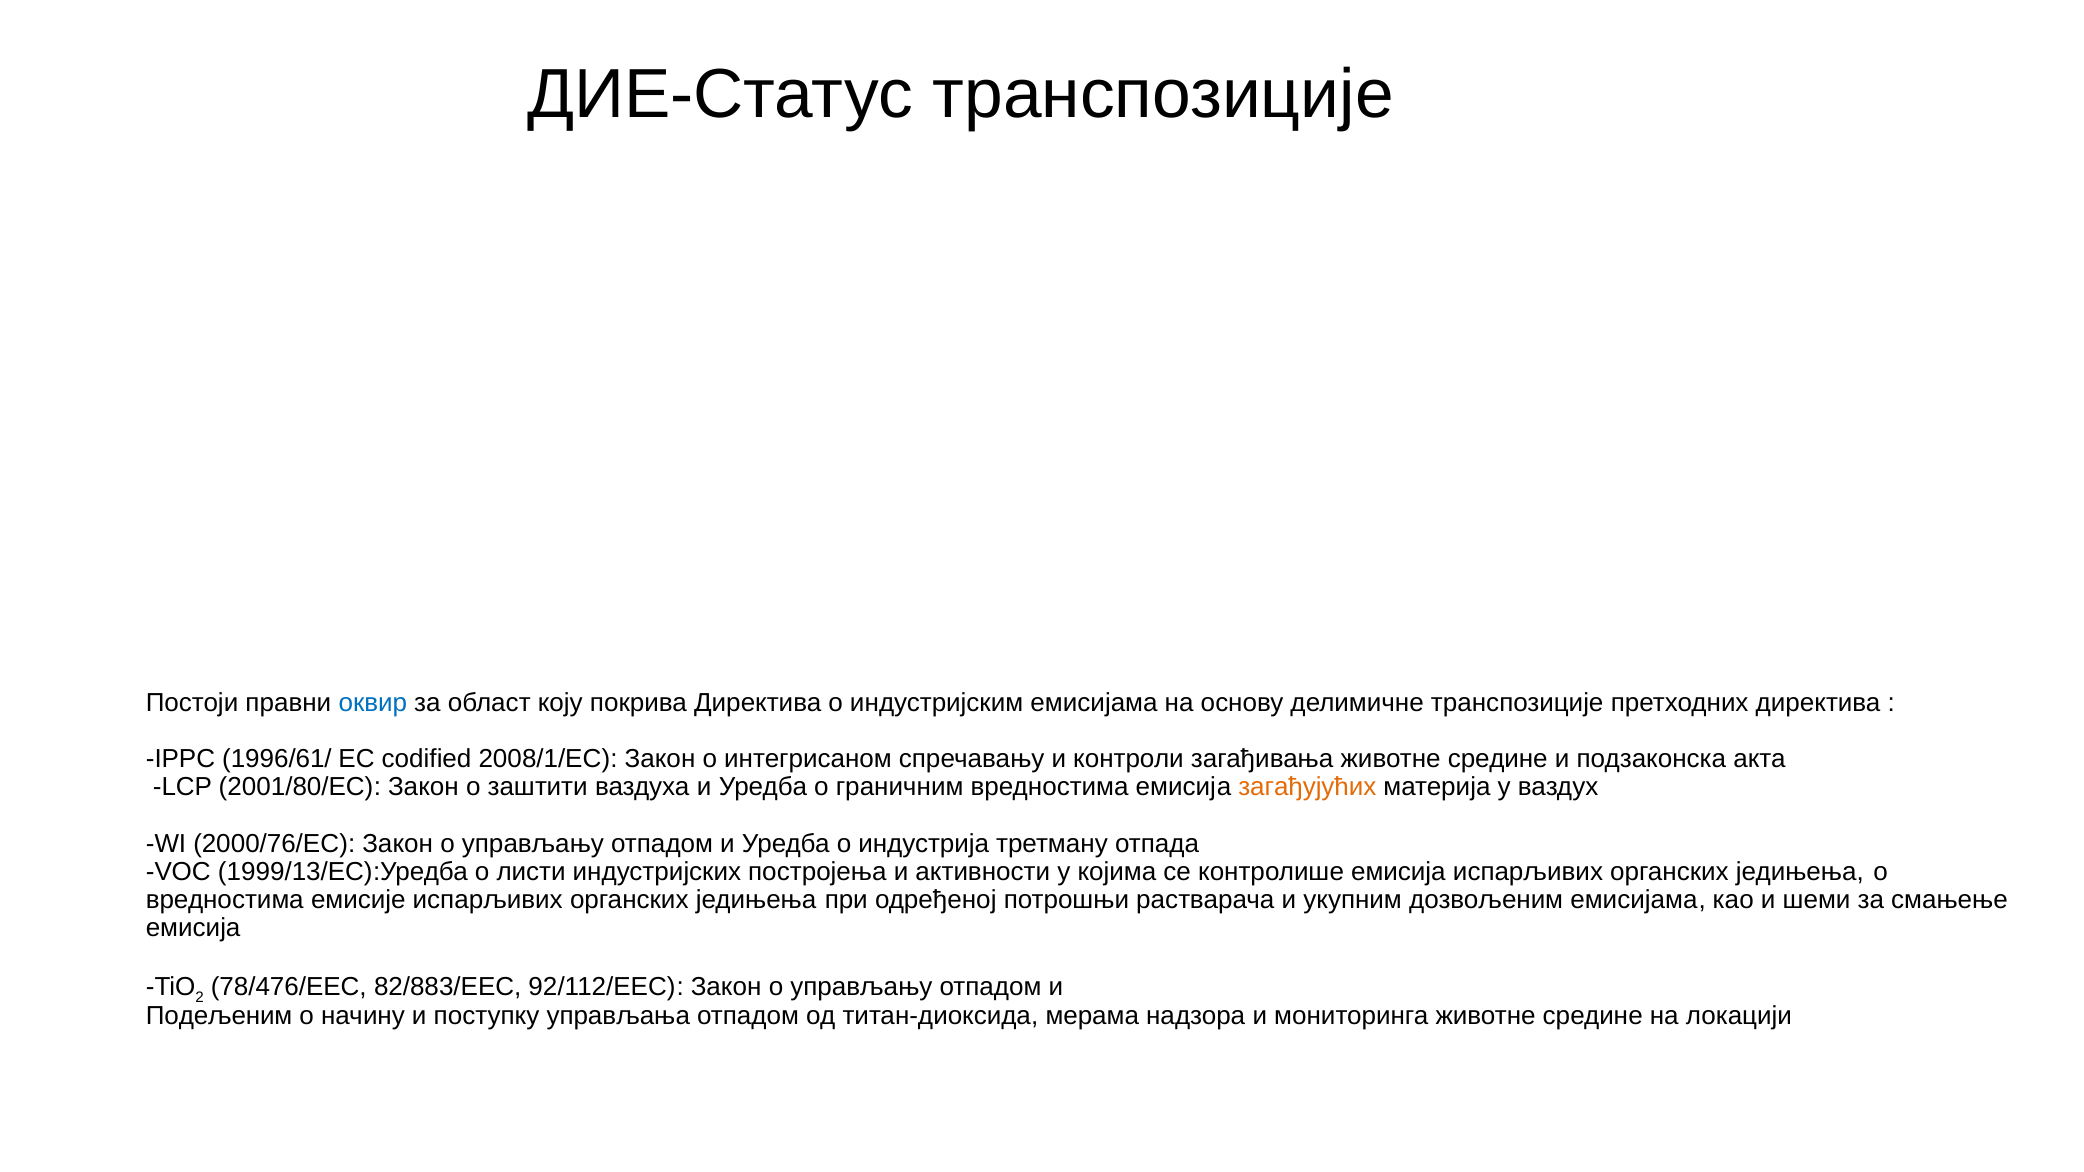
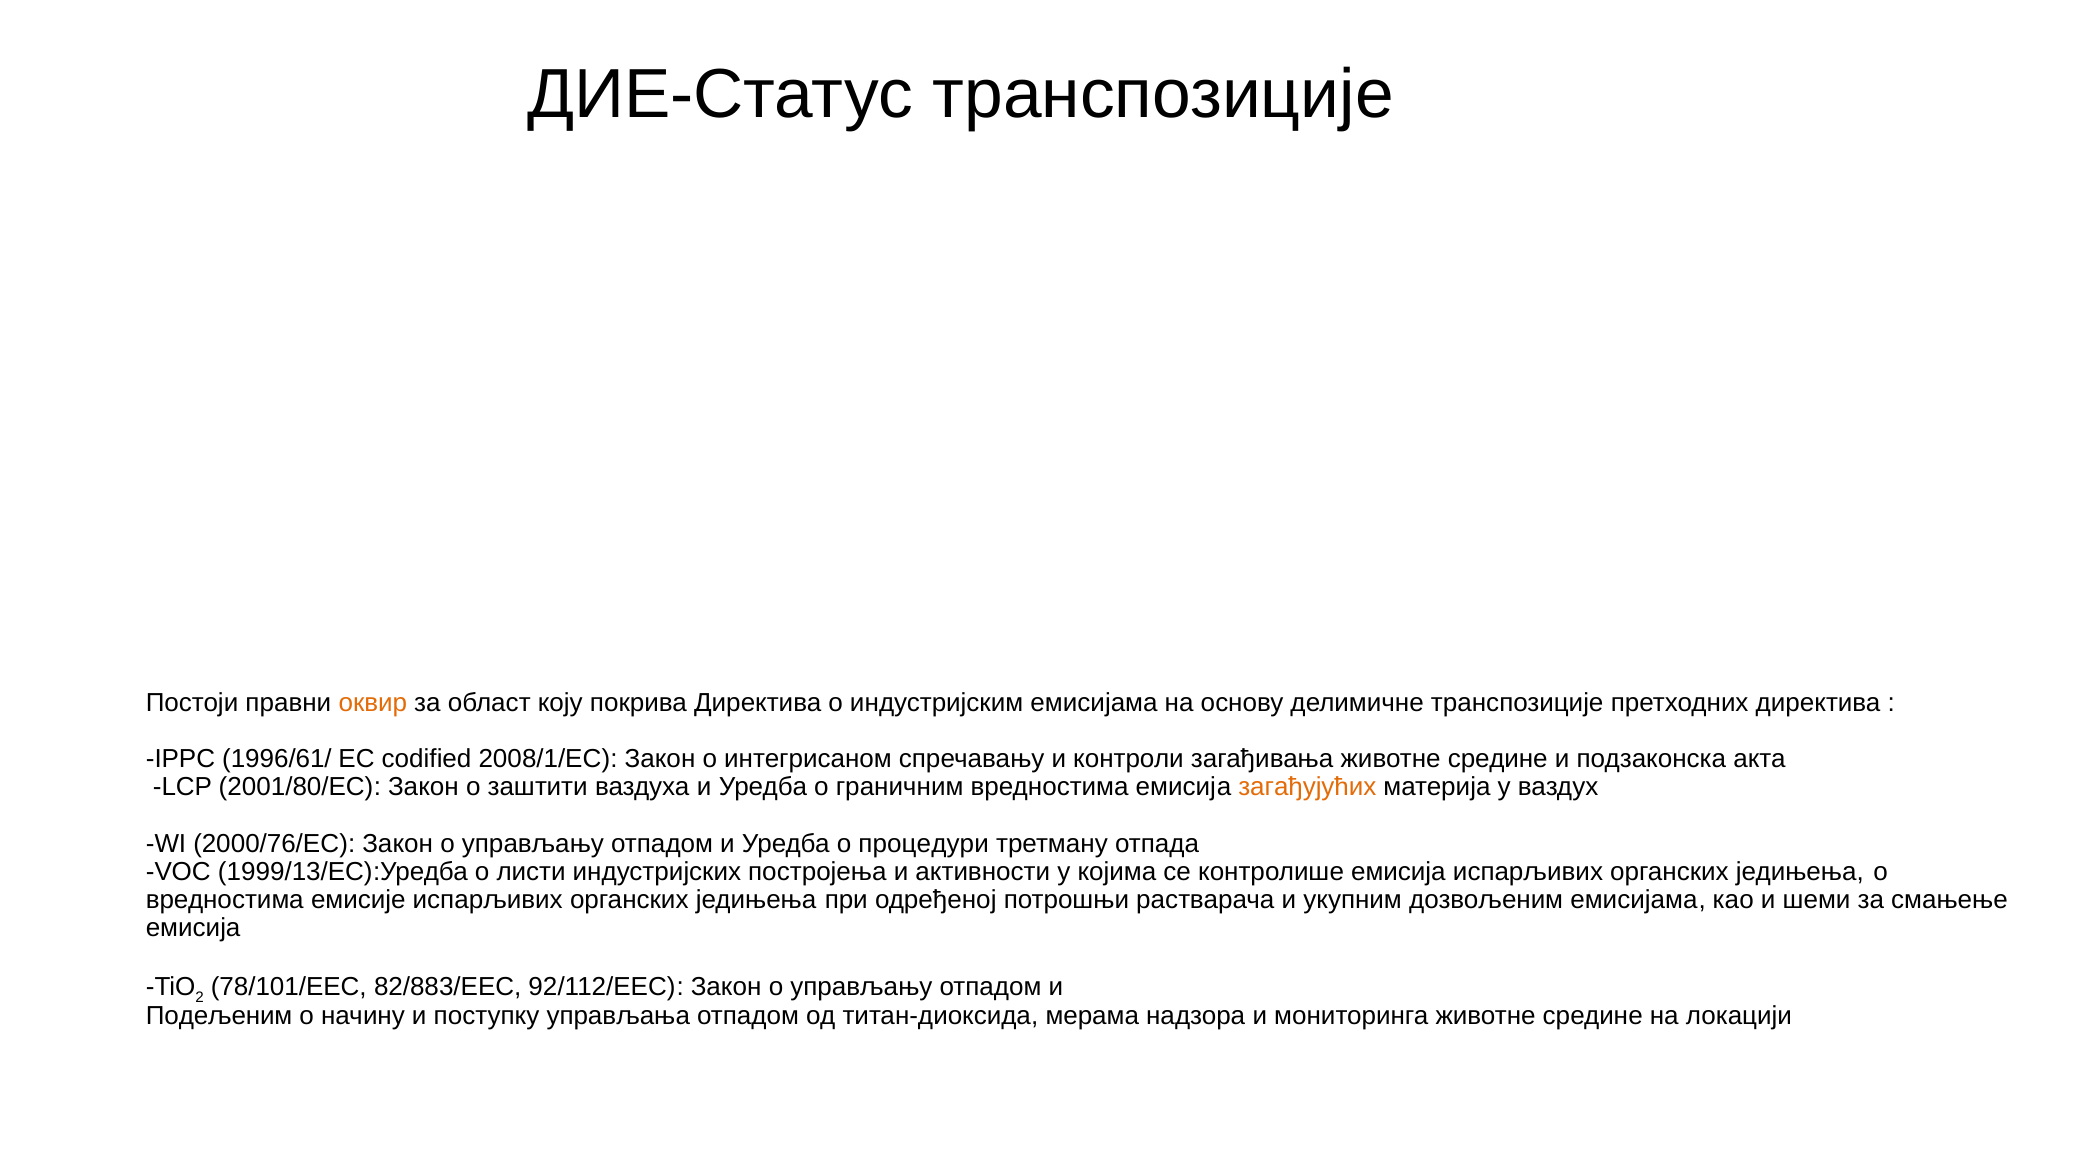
оквир colour: blue -> orange
индустрија: индустрија -> процедури
78/476/EEC: 78/476/EEC -> 78/101/EEC
